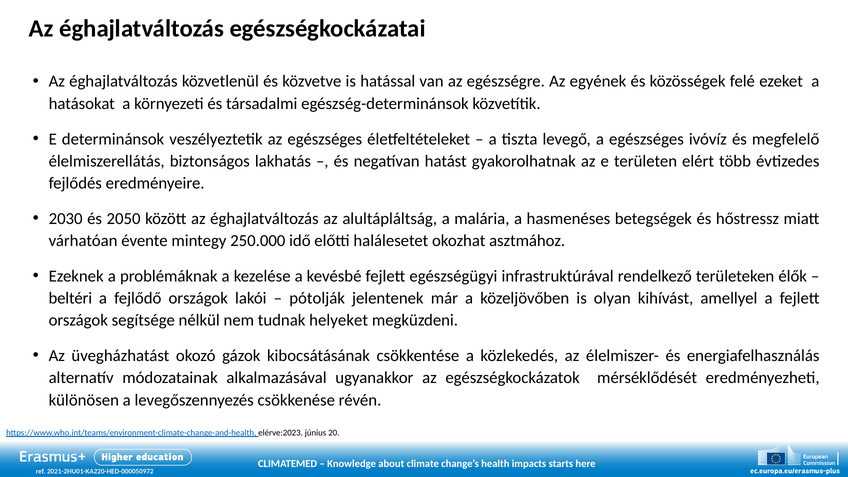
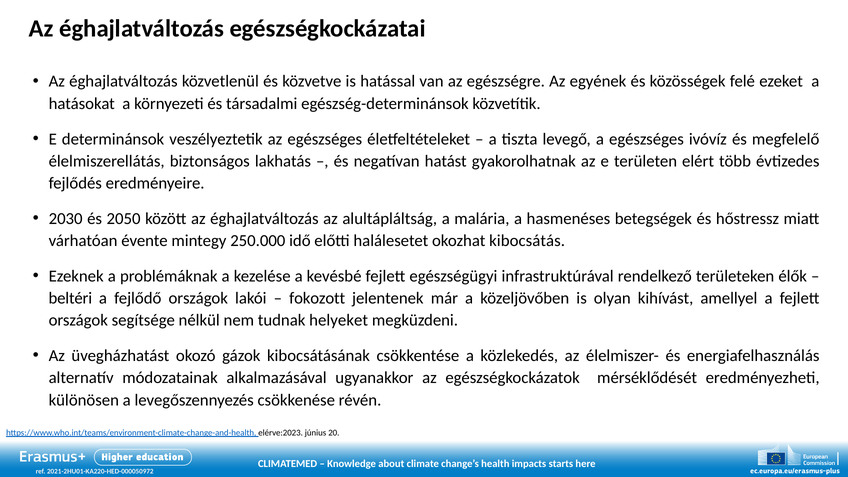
asztmához: asztmához -> kibocsátás
pótolják: pótolják -> fokozott
